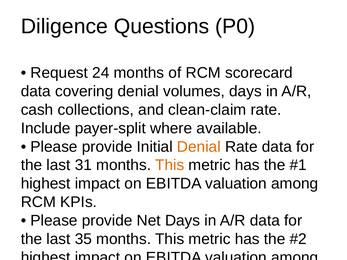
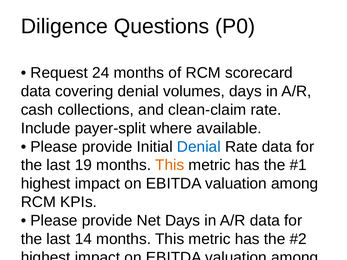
Denial at (199, 147) colour: orange -> blue
31: 31 -> 19
35: 35 -> 14
